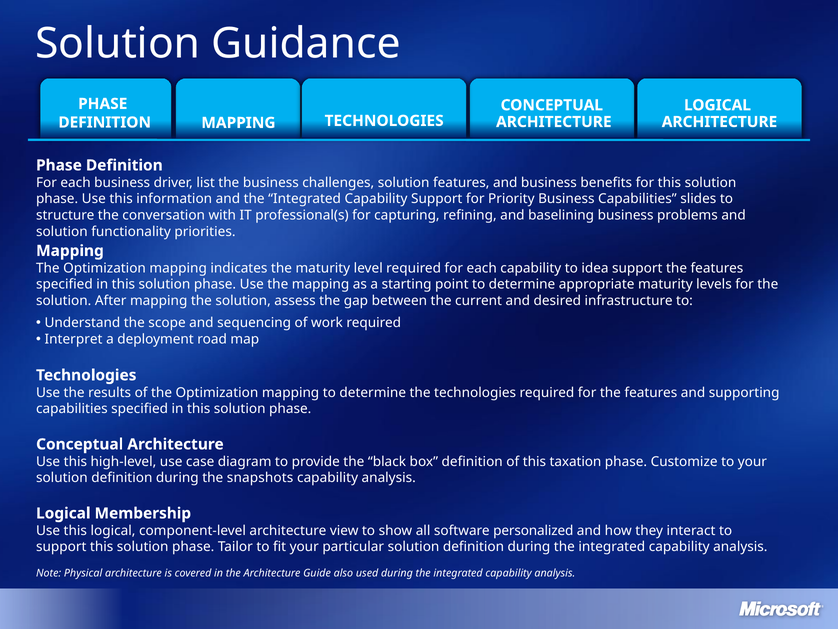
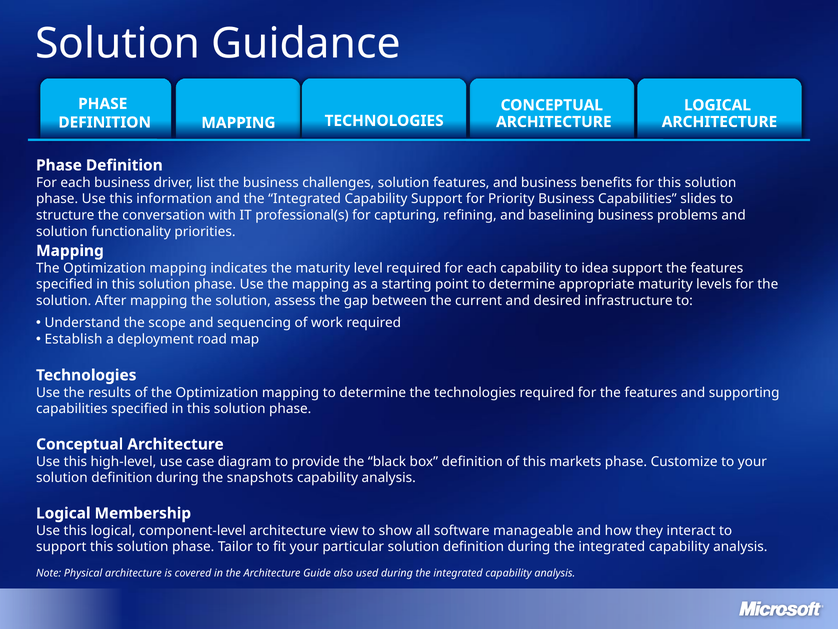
Interpret: Interpret -> Establish
taxation: taxation -> markets
personalized: personalized -> manageable
